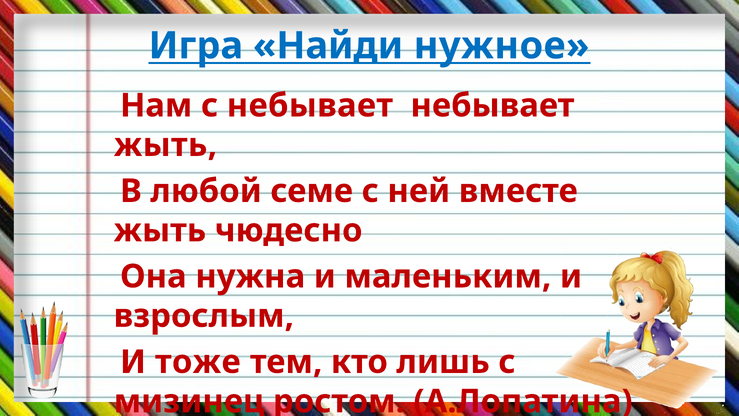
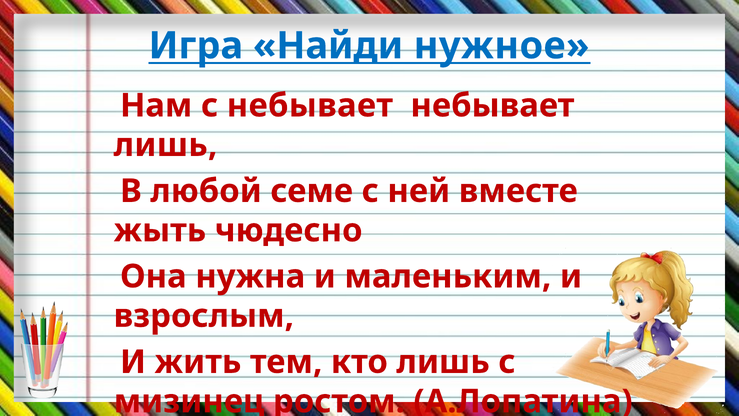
жыть at (165, 145): жыть -> лишь
тоже: тоже -> жить
